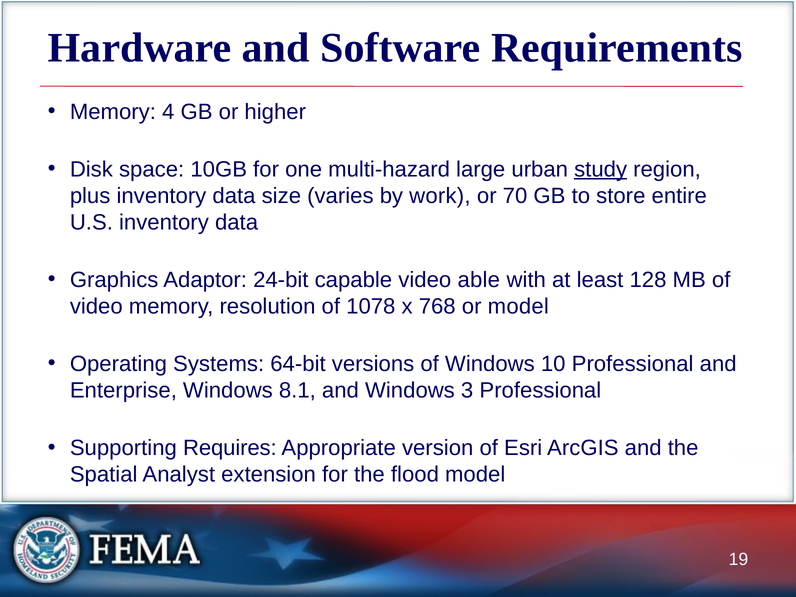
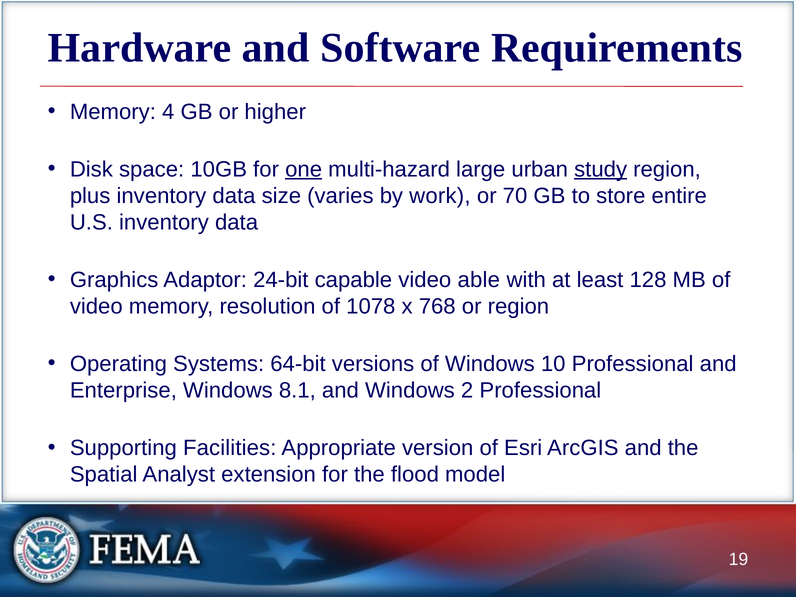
one underline: none -> present
or model: model -> region
3: 3 -> 2
Requires: Requires -> Facilities
